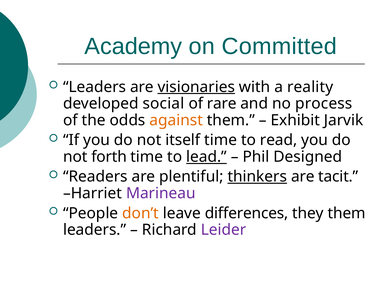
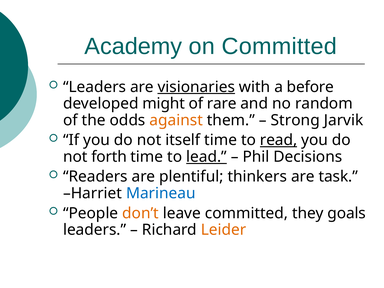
reality: reality -> before
social: social -> might
process: process -> random
Exhibit: Exhibit -> Strong
read underline: none -> present
Designed: Designed -> Decisions
thinkers underline: present -> none
tacit: tacit -> task
Marineau colour: purple -> blue
leave differences: differences -> committed
they them: them -> goals
Leider colour: purple -> orange
